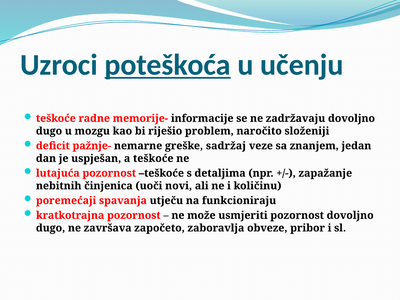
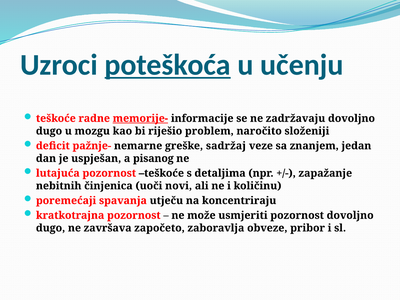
memorije- underline: none -> present
a teškoće: teškoće -> pisanog
funkcioniraju: funkcioniraju -> koncentriraju
